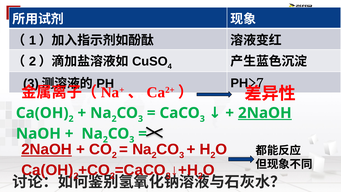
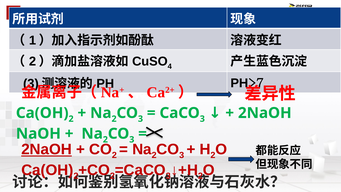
2NaOH at (265, 113) underline: present -> none
